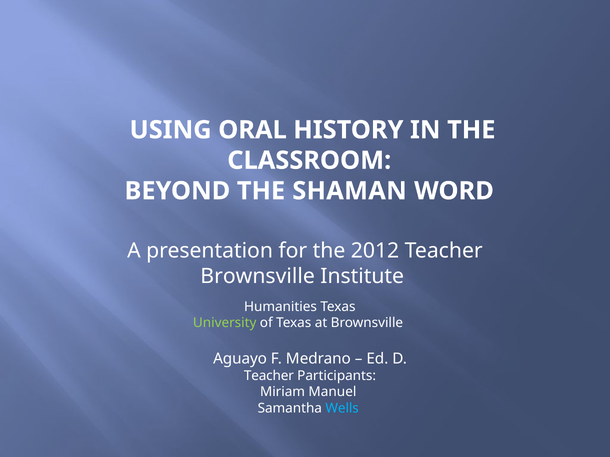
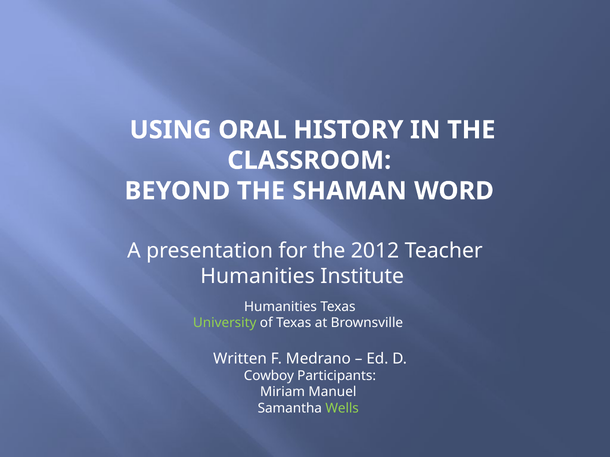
Brownsville at (258, 276): Brownsville -> Humanities
Aguayo: Aguayo -> Written
Teacher at (269, 376): Teacher -> Cowboy
Wells colour: light blue -> light green
